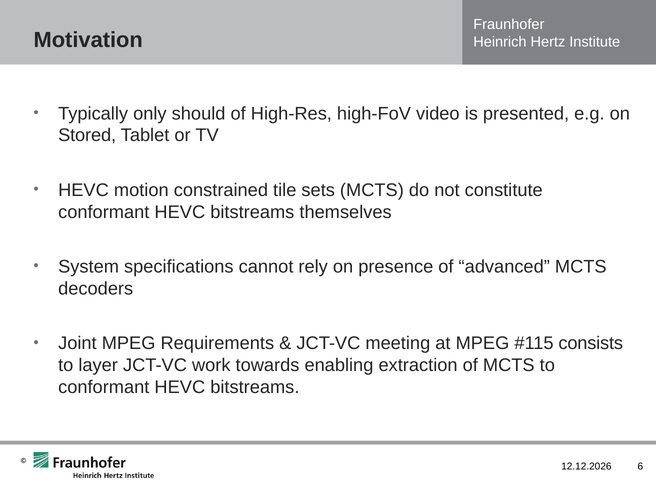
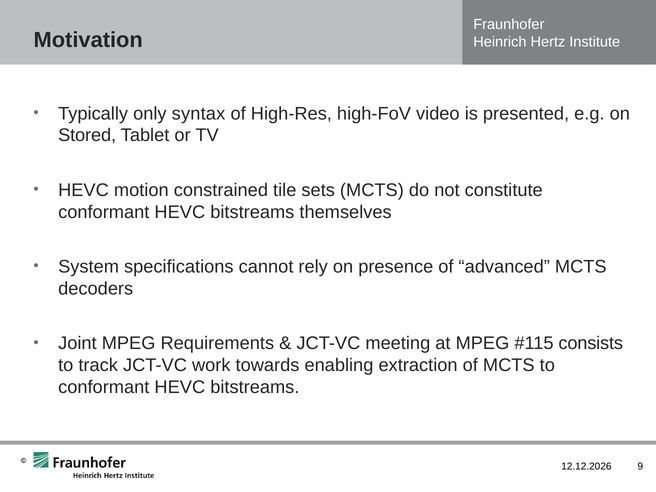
should: should -> syntax
layer: layer -> track
6: 6 -> 9
